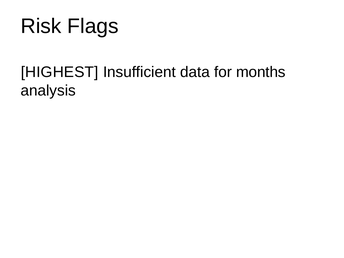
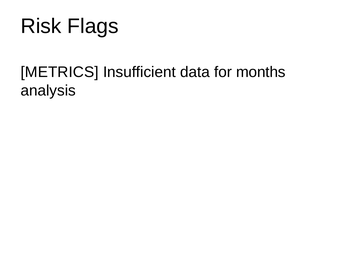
HIGHEST: HIGHEST -> METRICS
